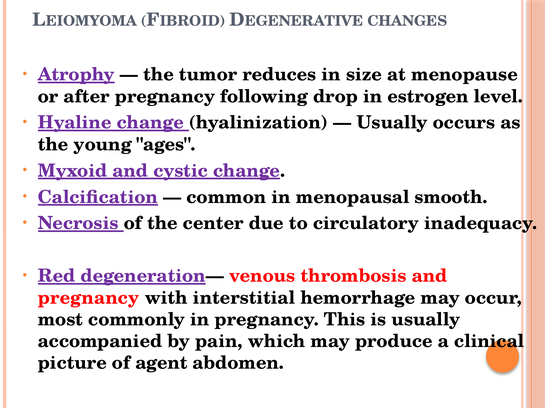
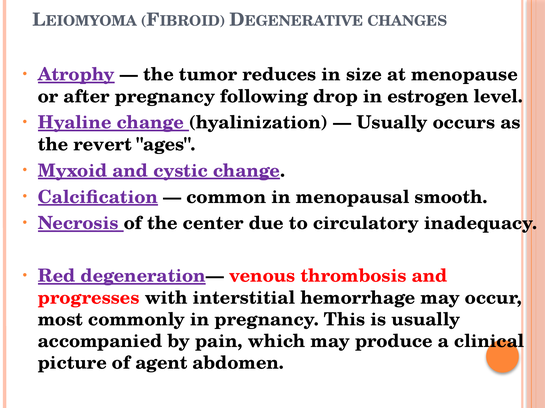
young: young -> revert
pregnancy at (89, 298): pregnancy -> progresses
